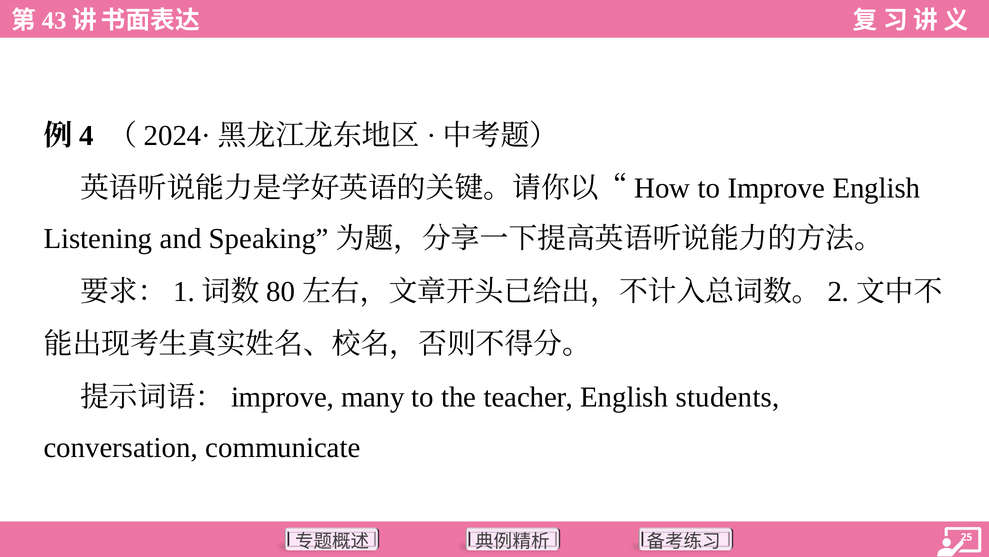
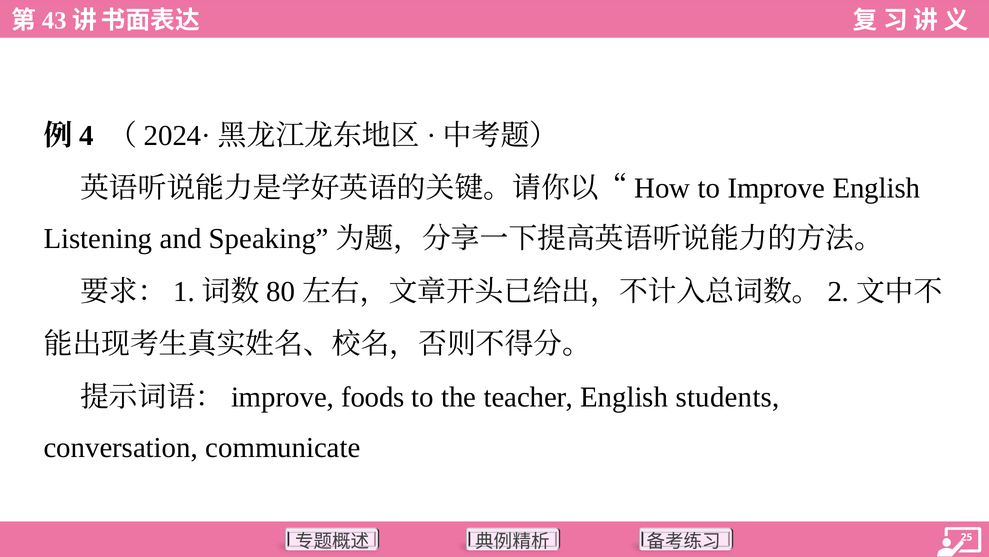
many: many -> foods
